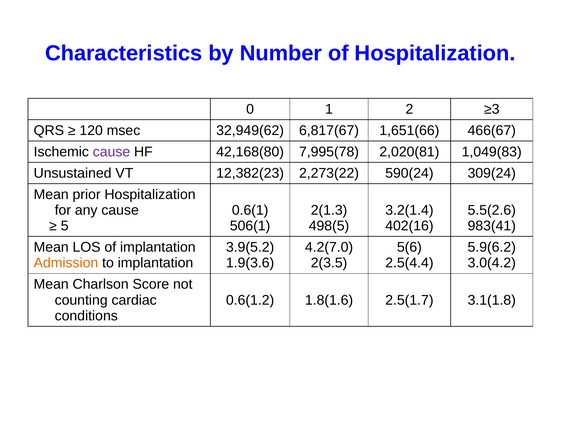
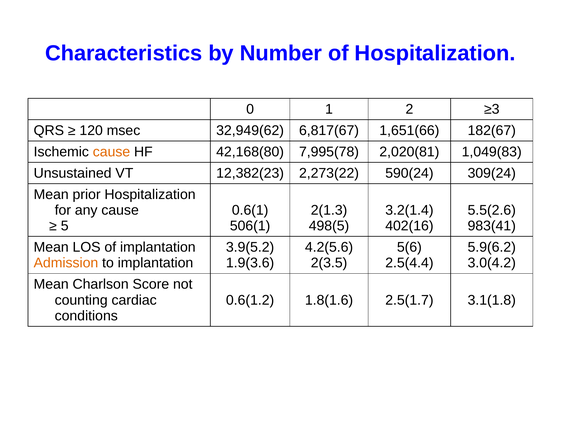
466(67: 466(67 -> 182(67
cause at (111, 152) colour: purple -> orange
4.2(7.0: 4.2(7.0 -> 4.2(5.6
